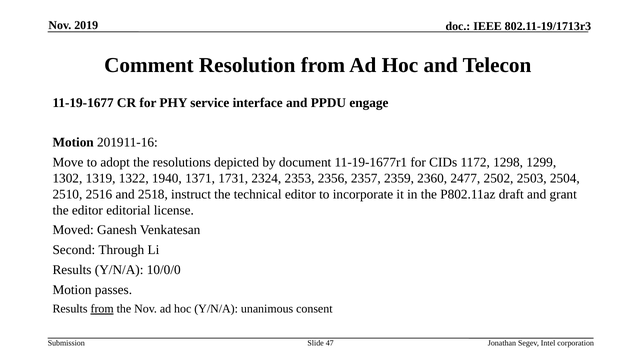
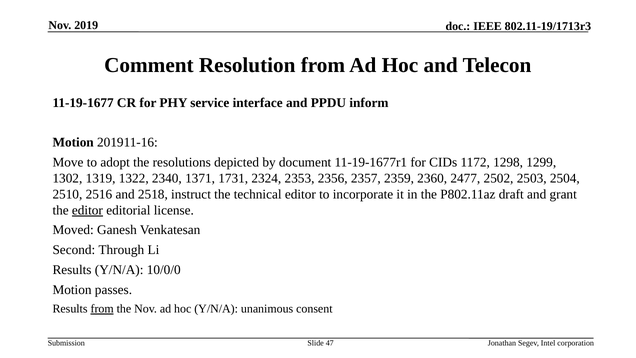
engage: engage -> inform
1940: 1940 -> 2340
editor at (87, 210) underline: none -> present
